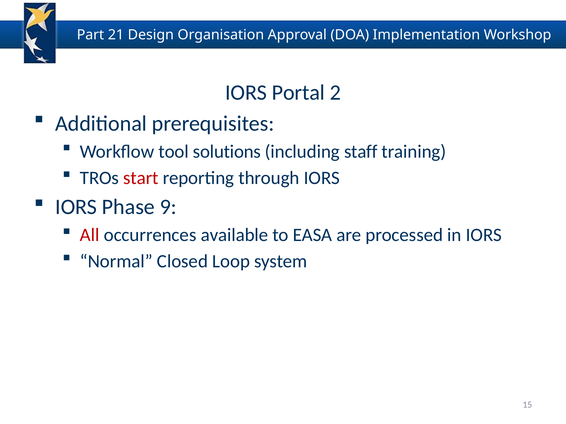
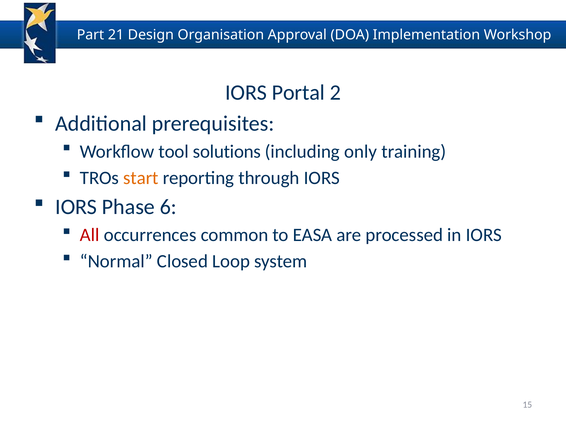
staff: staff -> only
start colour: red -> orange
9: 9 -> 6
available: available -> common
